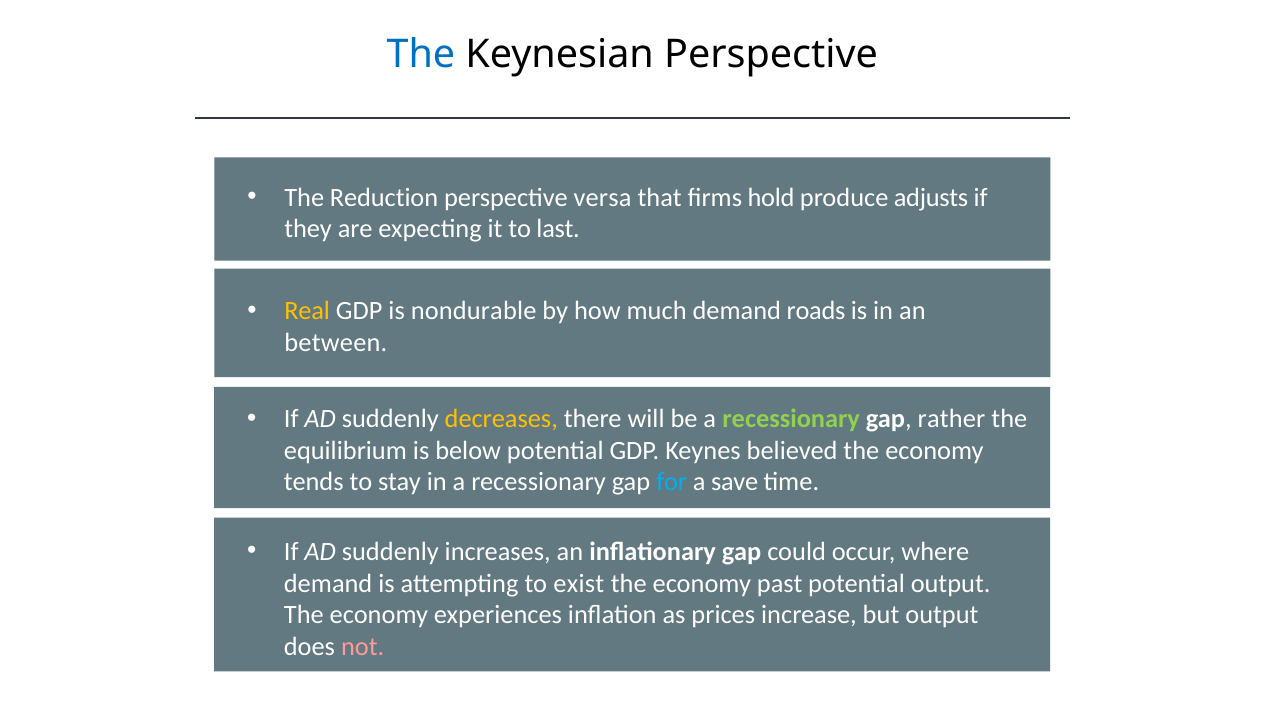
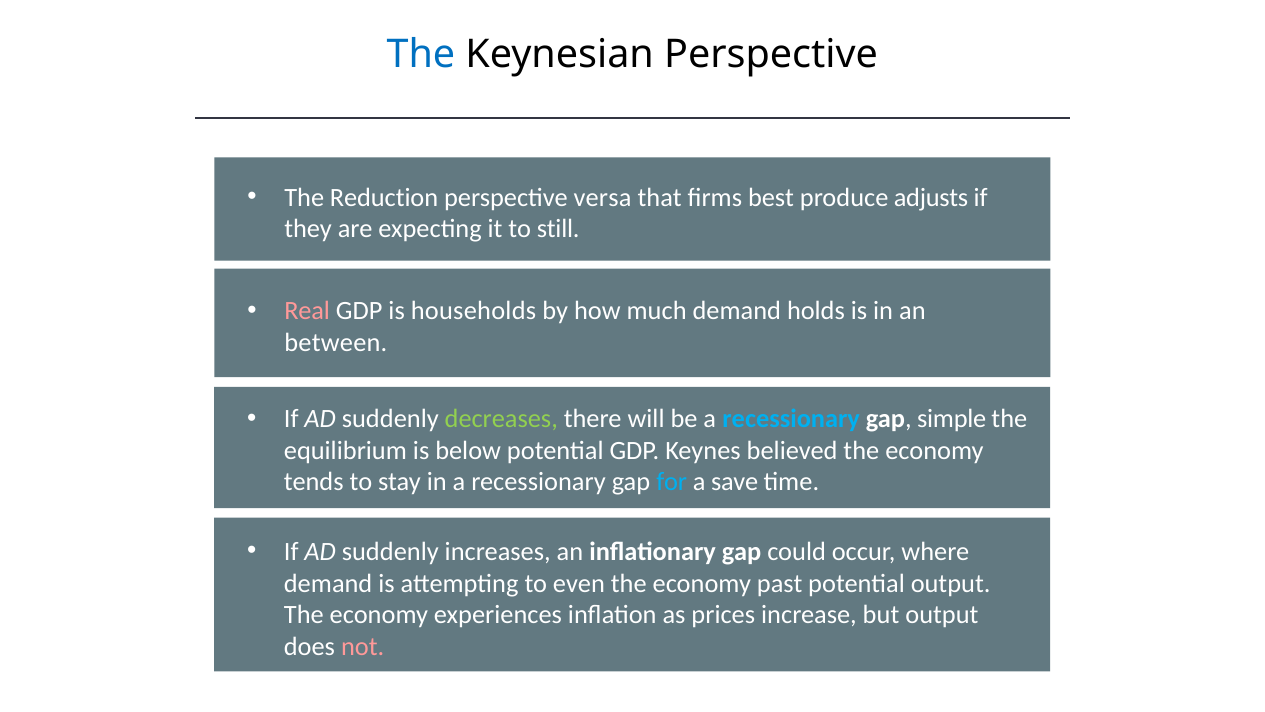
hold: hold -> best
last: last -> still
Real colour: yellow -> pink
nondurable: nondurable -> households
roads: roads -> holds
decreases colour: yellow -> light green
recessionary at (791, 419) colour: light green -> light blue
rather: rather -> simple
exist: exist -> even
